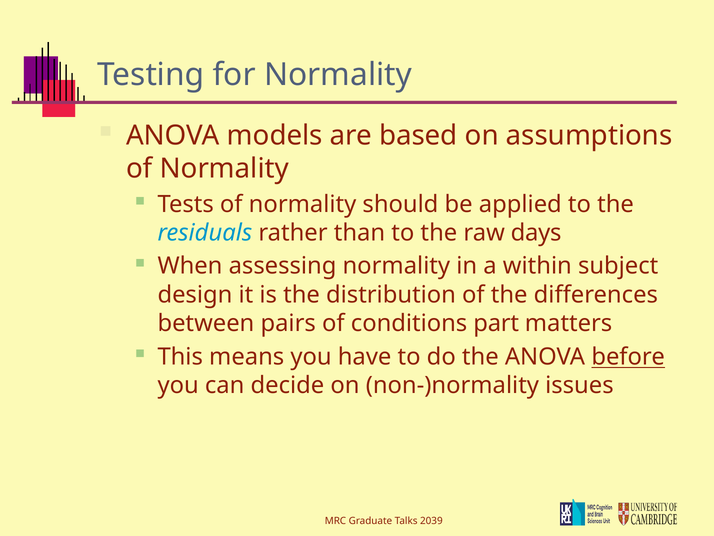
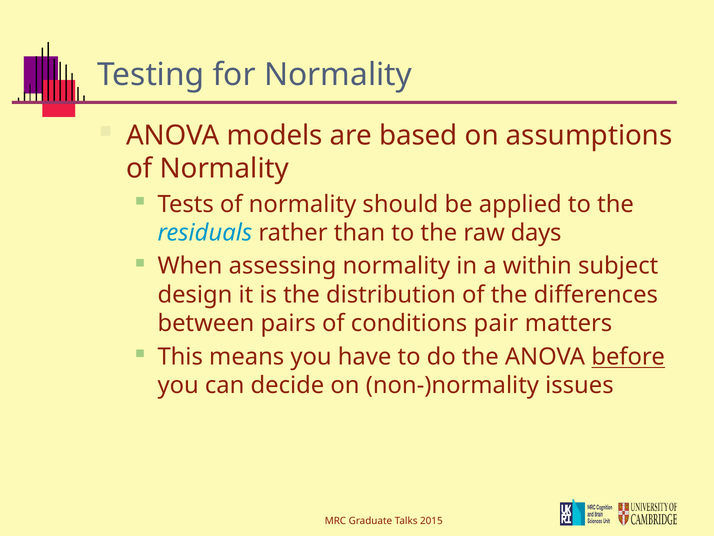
part: part -> pair
2039: 2039 -> 2015
